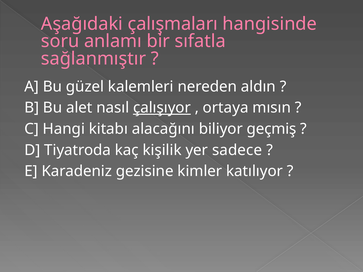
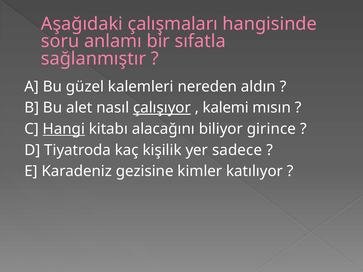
ortaya: ortaya -> kalemi
Hangi underline: none -> present
geçmiş: geçmiş -> girince
